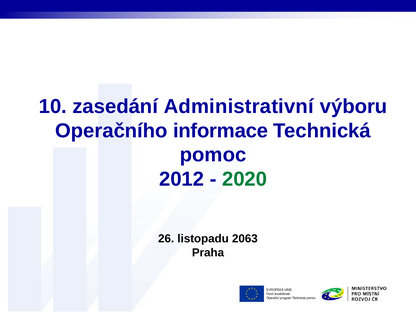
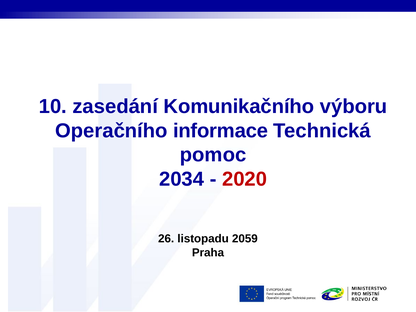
Administrativní: Administrativní -> Komunikačního
2012: 2012 -> 2034
2020 colour: green -> red
2063: 2063 -> 2059
